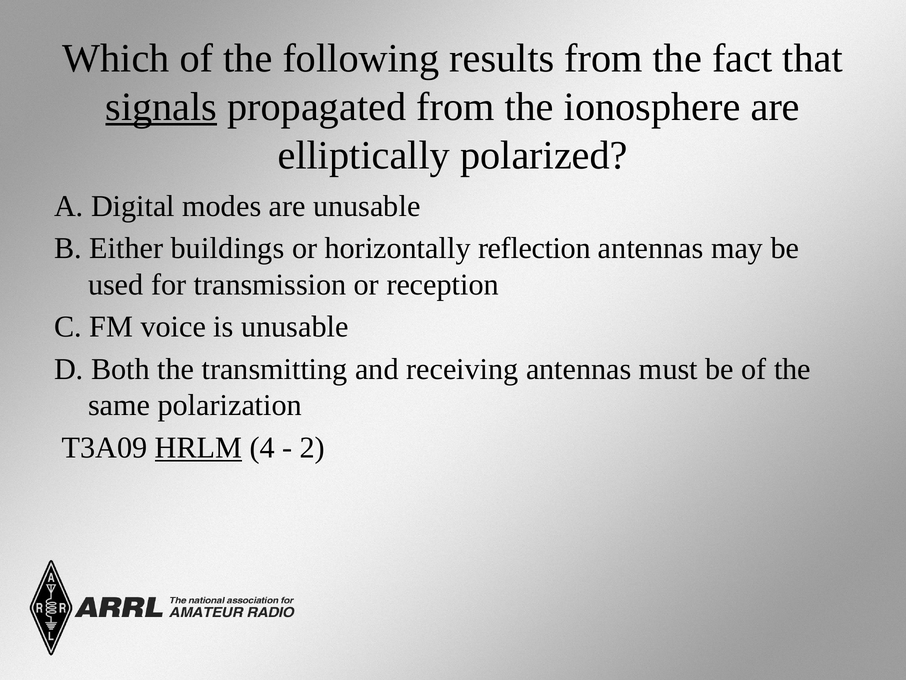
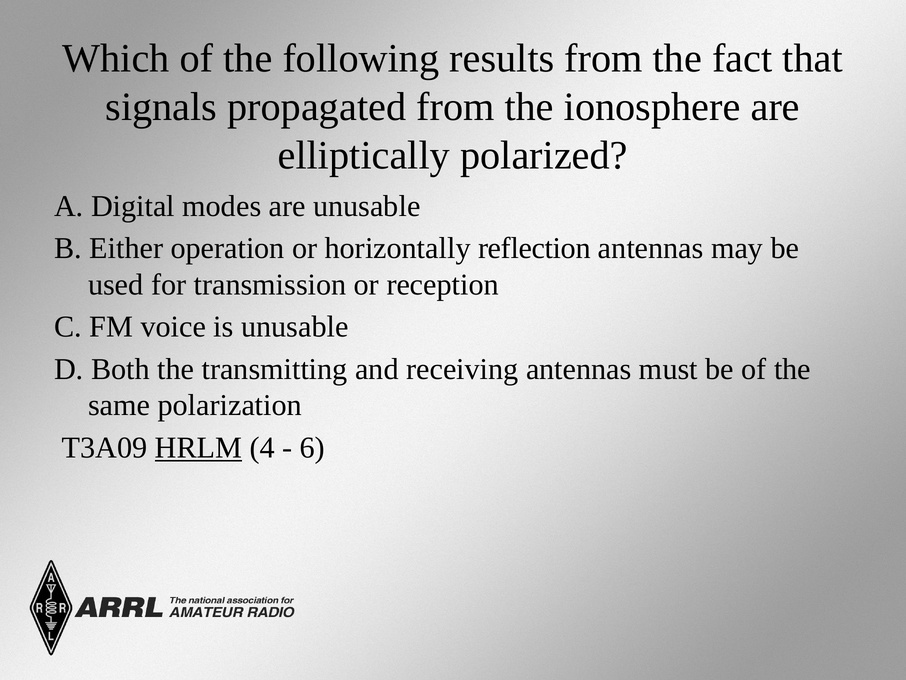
signals underline: present -> none
buildings: buildings -> operation
2: 2 -> 6
